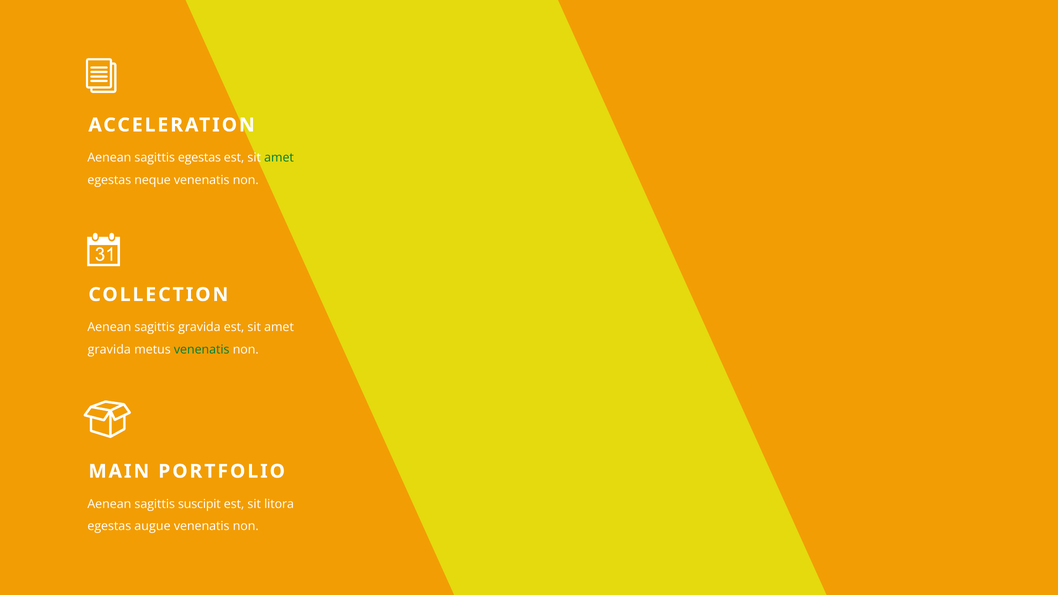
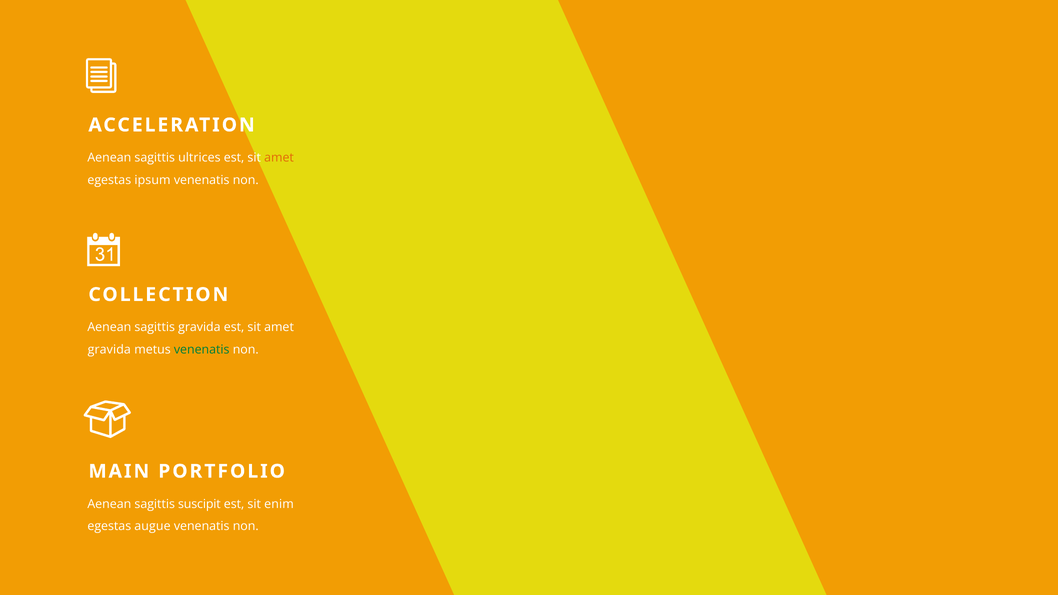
sagittis egestas: egestas -> ultrices
amet at (279, 158) colour: green -> orange
neque: neque -> ipsum
litora: litora -> enim
